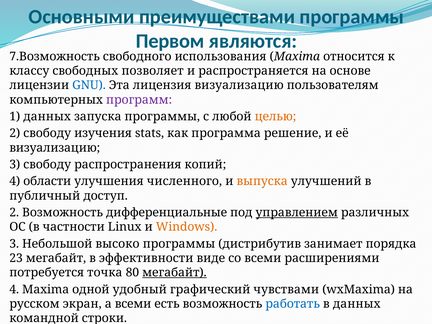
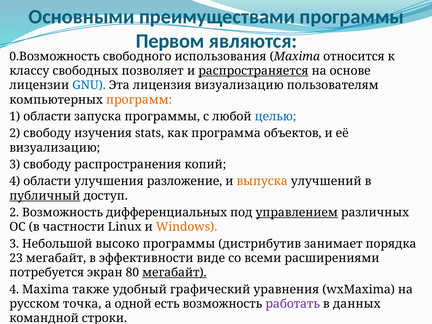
7.Возможность: 7.Возможность -> 0.Возможность
распространяется underline: none -> present
программ colour: purple -> orange
1 данных: данных -> области
целью colour: orange -> blue
решение: решение -> объектов
численного: численного -> разложение
публичный underline: none -> present
дифференциальные: дифференциальные -> дифференциальных
точка: точка -> экран
одной: одной -> также
чувствами: чувствами -> уравнения
экран: экран -> точка
а всеми: всеми -> одной
работать colour: blue -> purple
